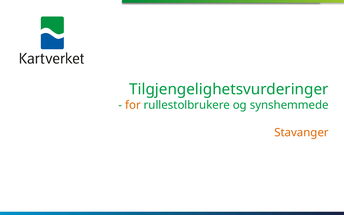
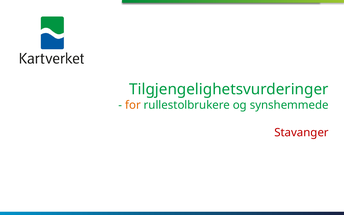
Stavanger colour: orange -> red
